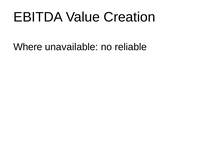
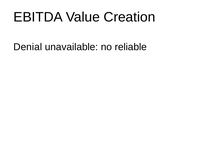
Where: Where -> Denial
